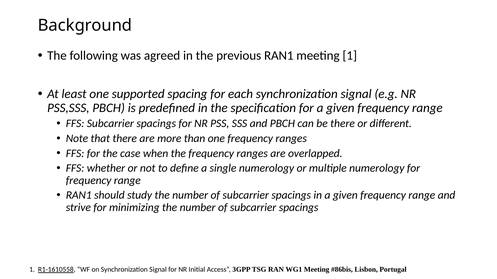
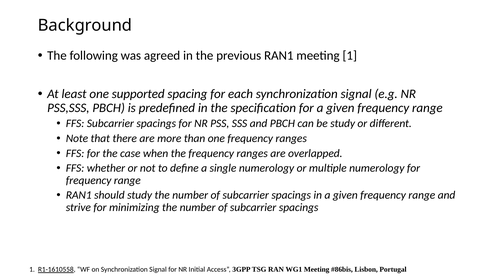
be there: there -> study
